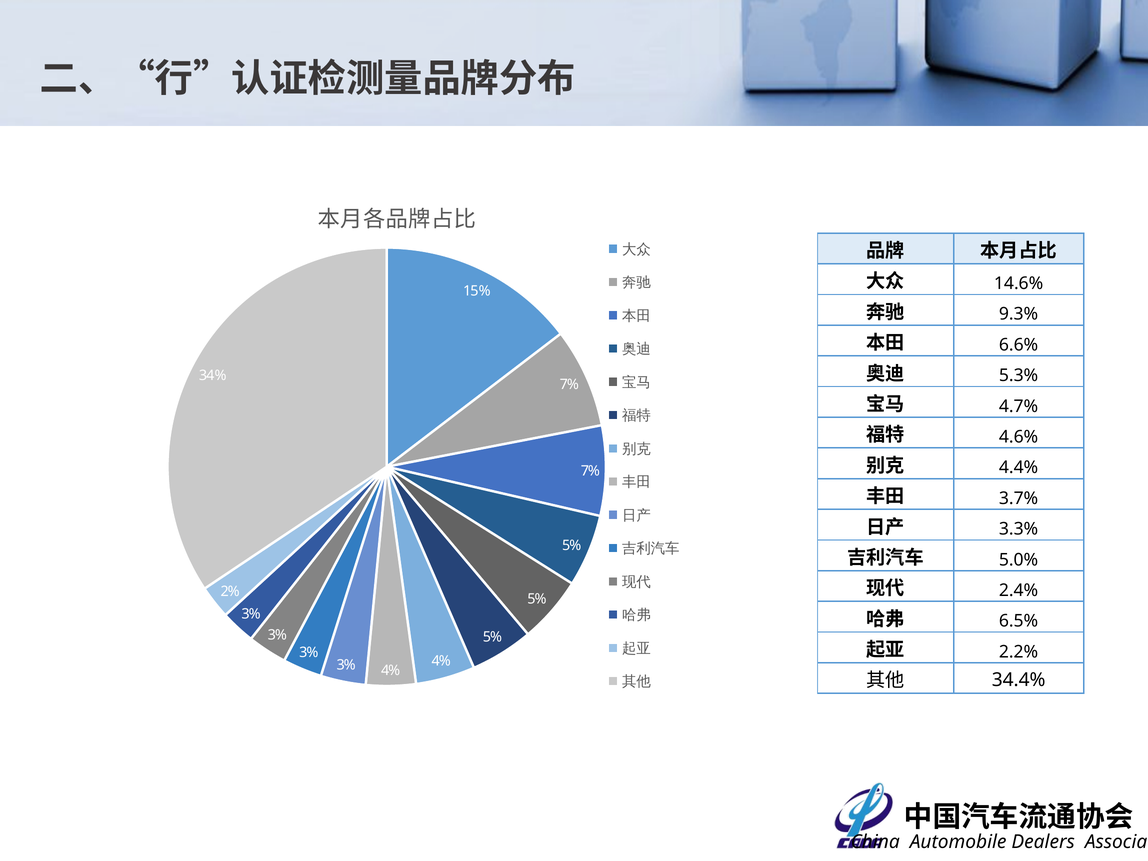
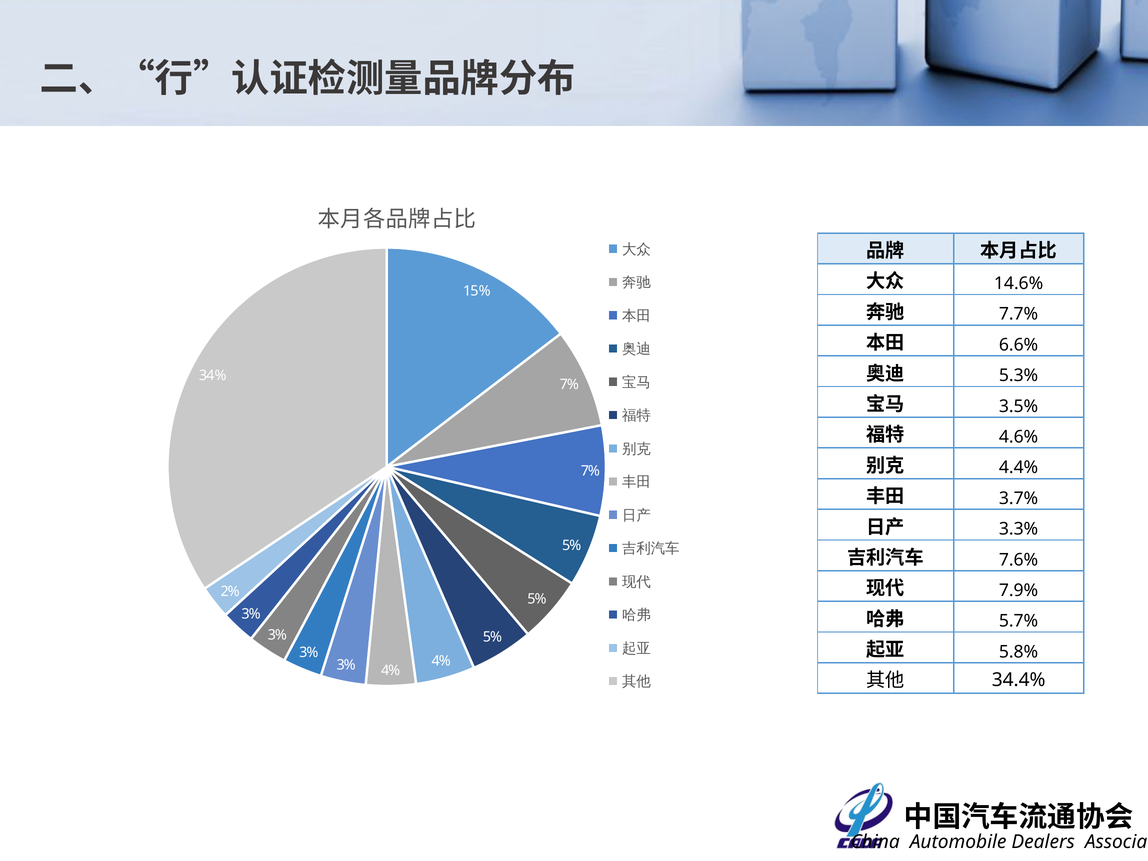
9.3%: 9.3% -> 7.7%
4.7%: 4.7% -> 3.5%
5.0%: 5.0% -> 7.6%
2.4%: 2.4% -> 7.9%
6.5%: 6.5% -> 5.7%
2.2%: 2.2% -> 5.8%
